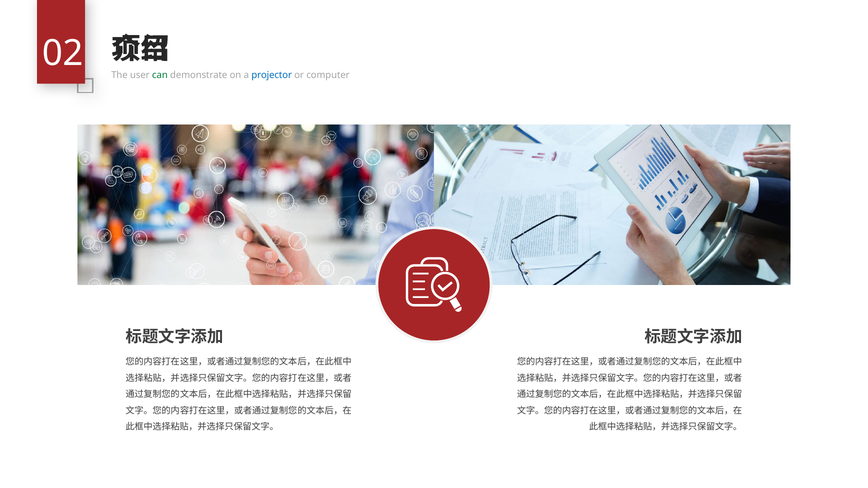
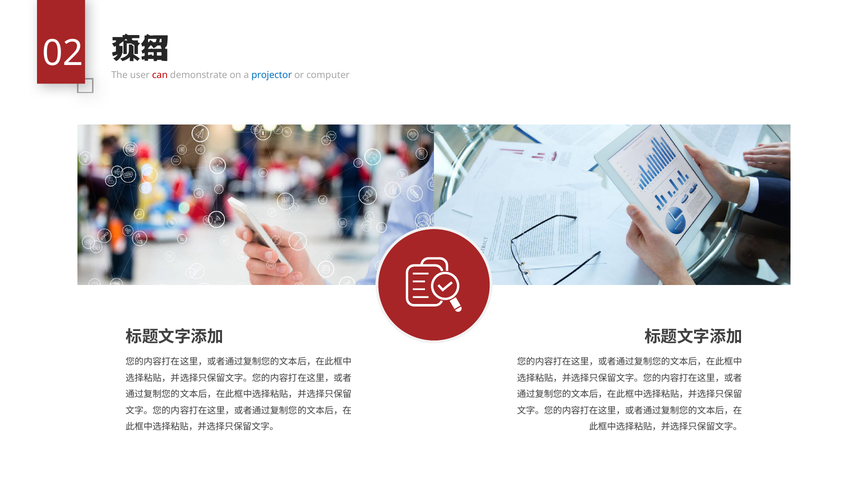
can colour: green -> red
